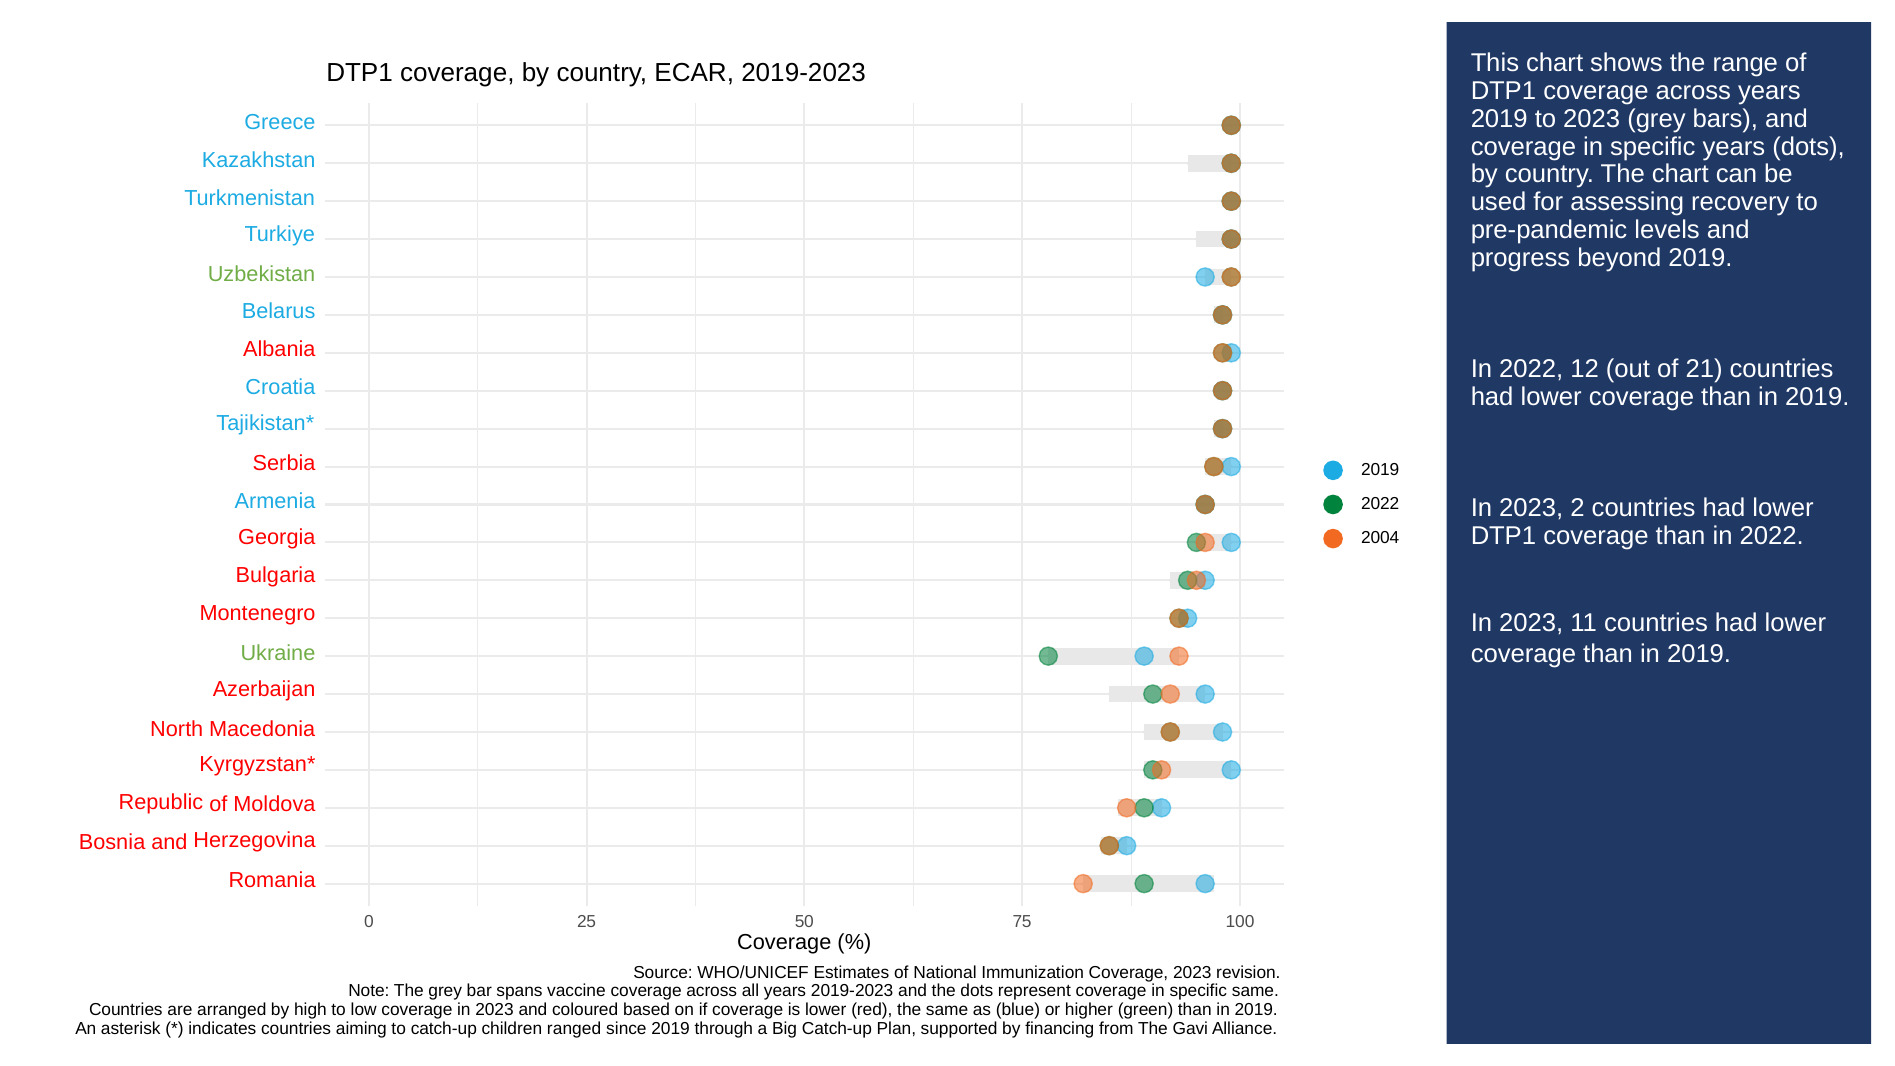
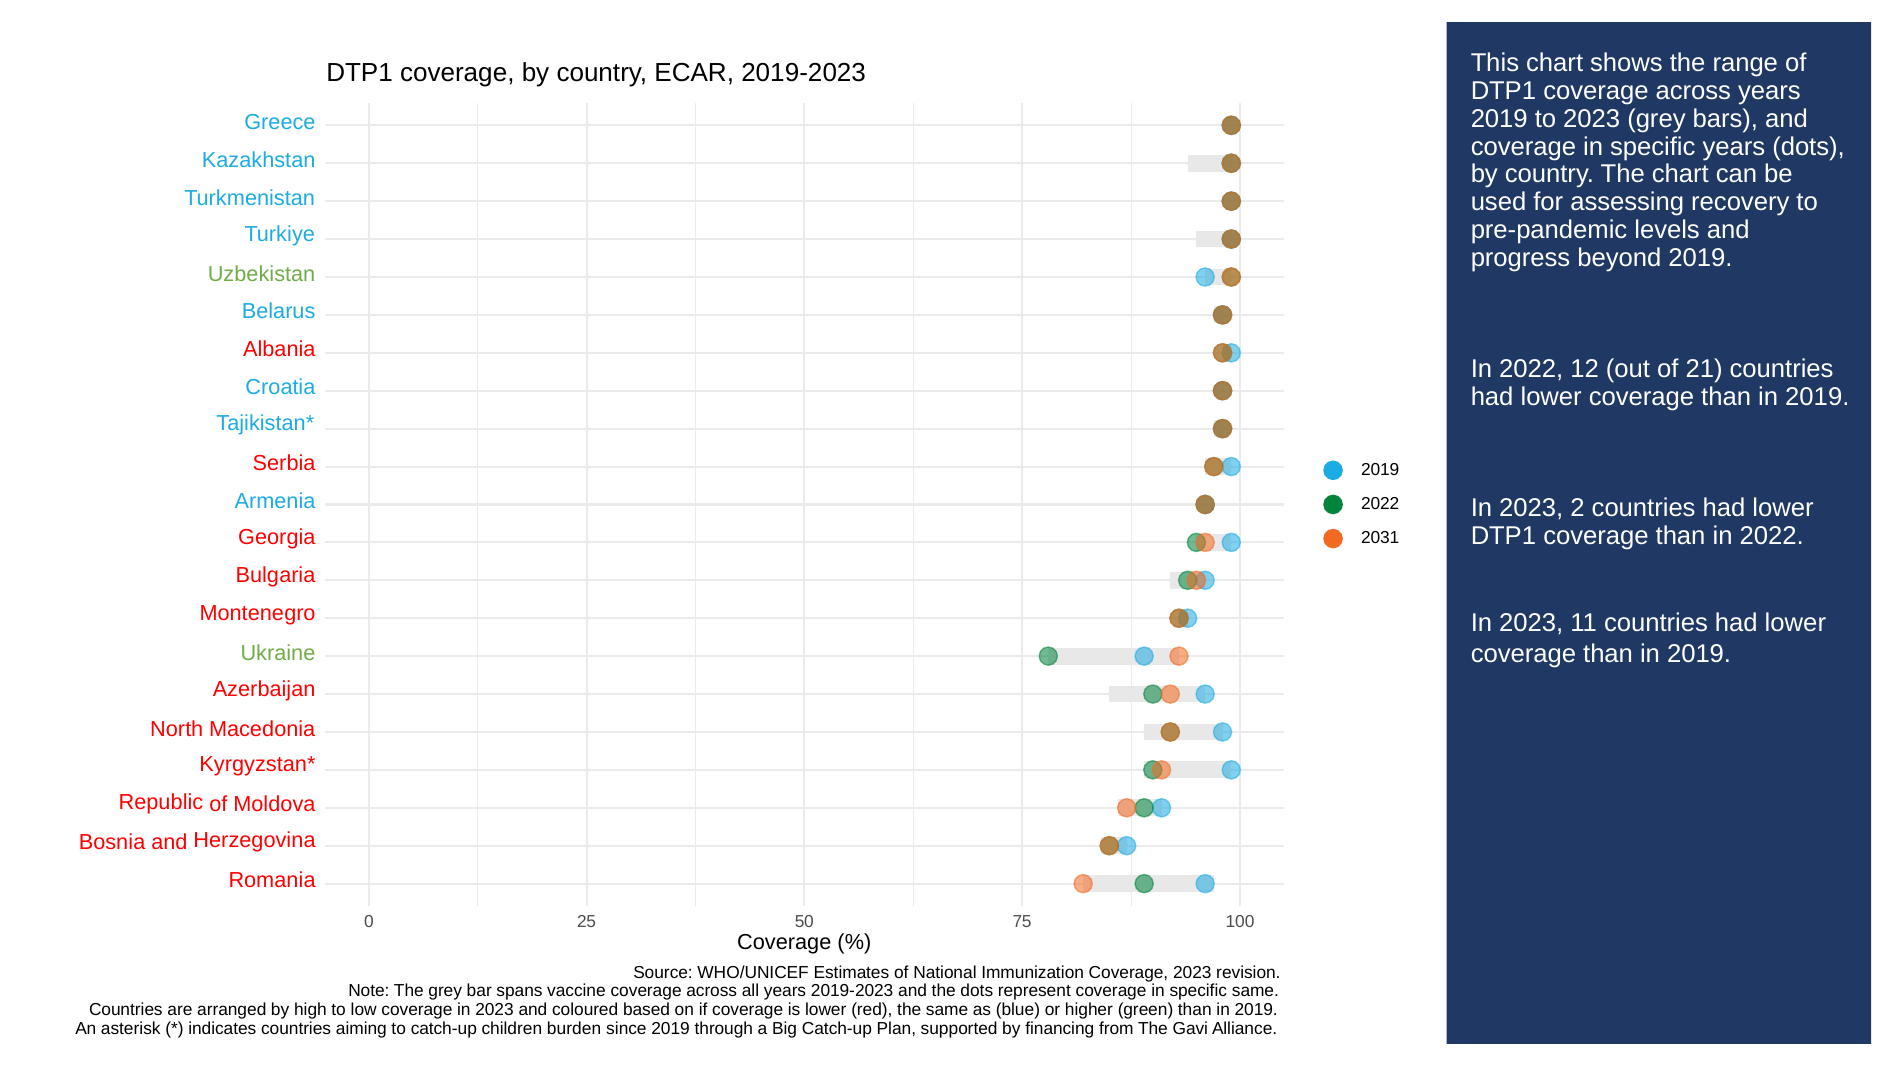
2004: 2004 -> 2031
ranged: ranged -> burden
